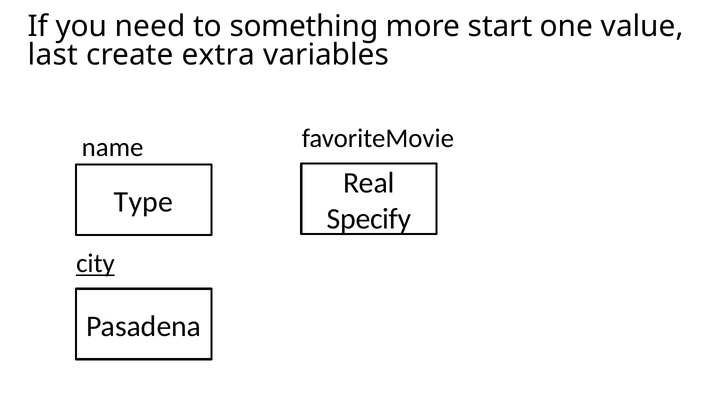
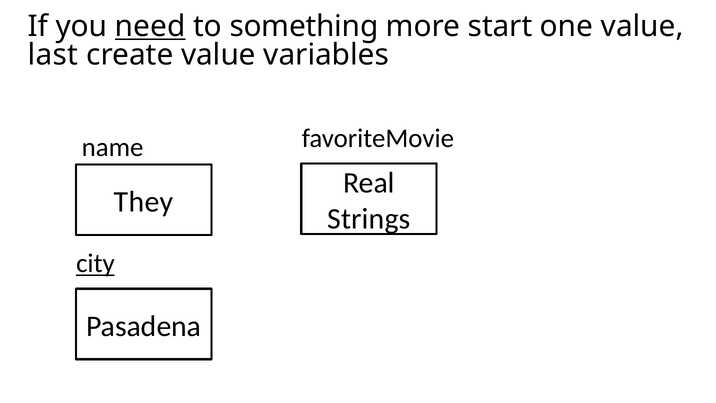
need underline: none -> present
create extra: extra -> value
Type: Type -> They
Specify: Specify -> Strings
